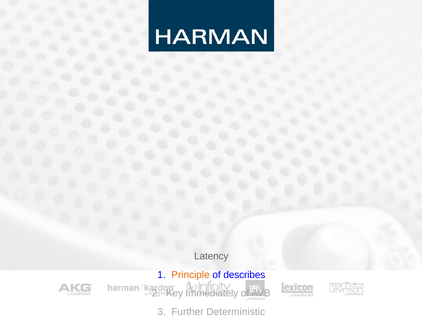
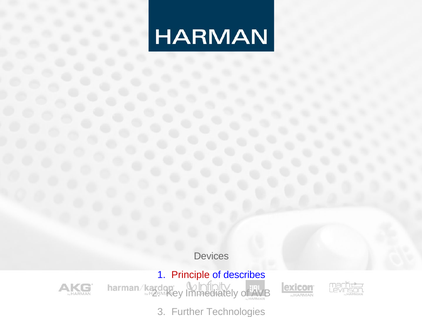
Latency: Latency -> Devices
Principle colour: orange -> red
Deterministic: Deterministic -> Technologies
